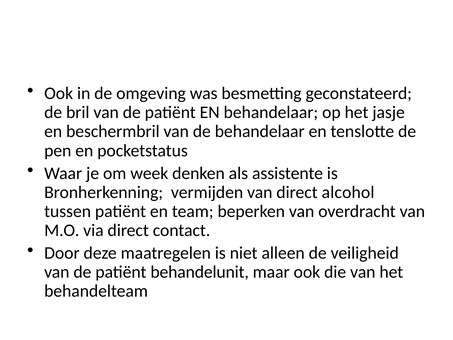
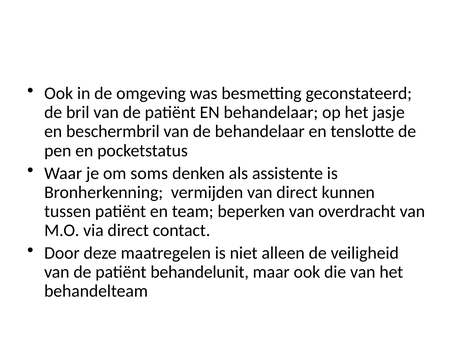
week: week -> soms
alcohol: alcohol -> kunnen
